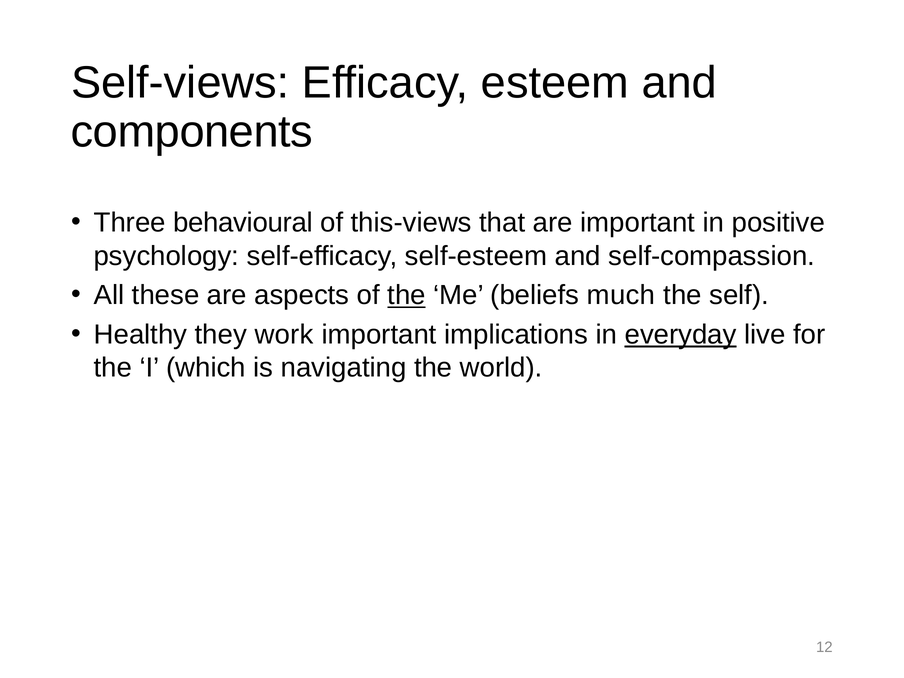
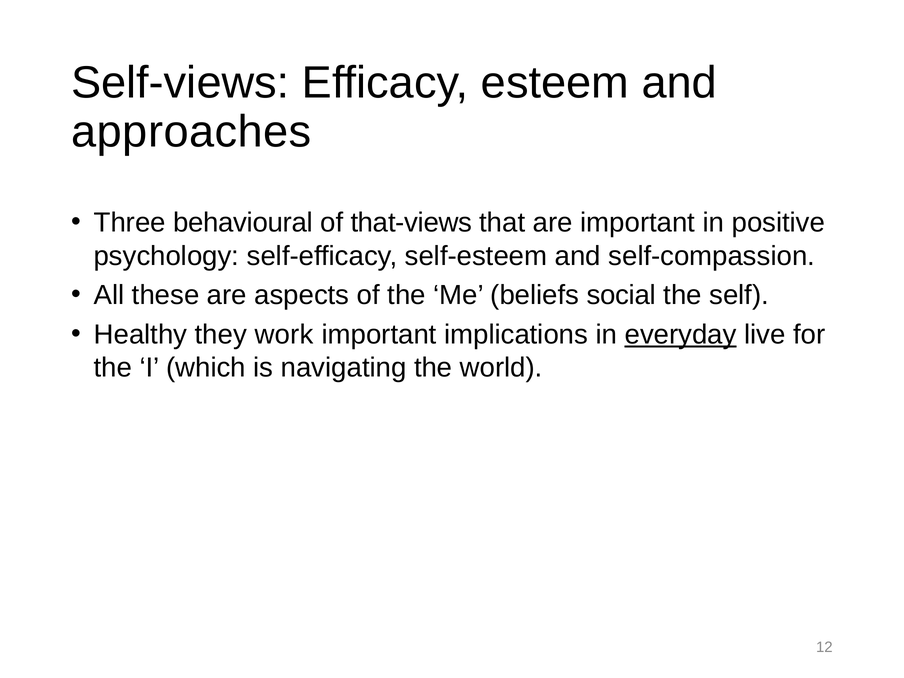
components: components -> approaches
this-views: this-views -> that-views
the at (407, 295) underline: present -> none
much: much -> social
